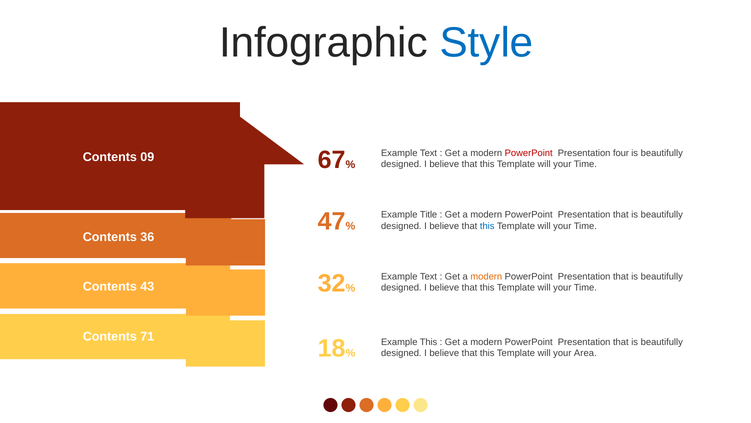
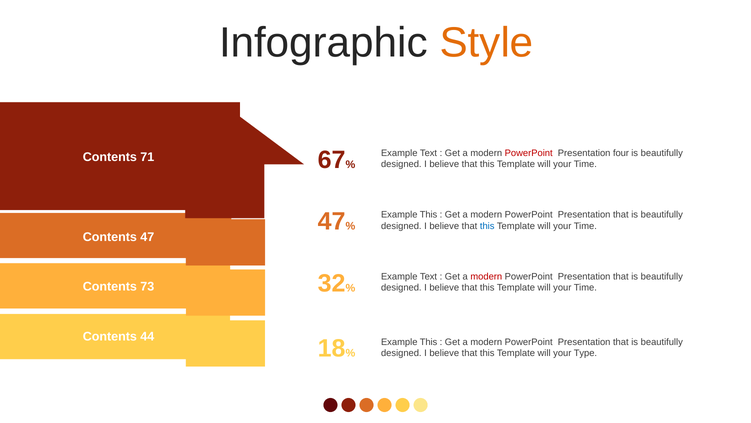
Style colour: blue -> orange
09: 09 -> 71
Title at (429, 215): Title -> This
Contents 36: 36 -> 47
modern at (486, 276) colour: orange -> red
43: 43 -> 73
71: 71 -> 44
Area: Area -> Type
